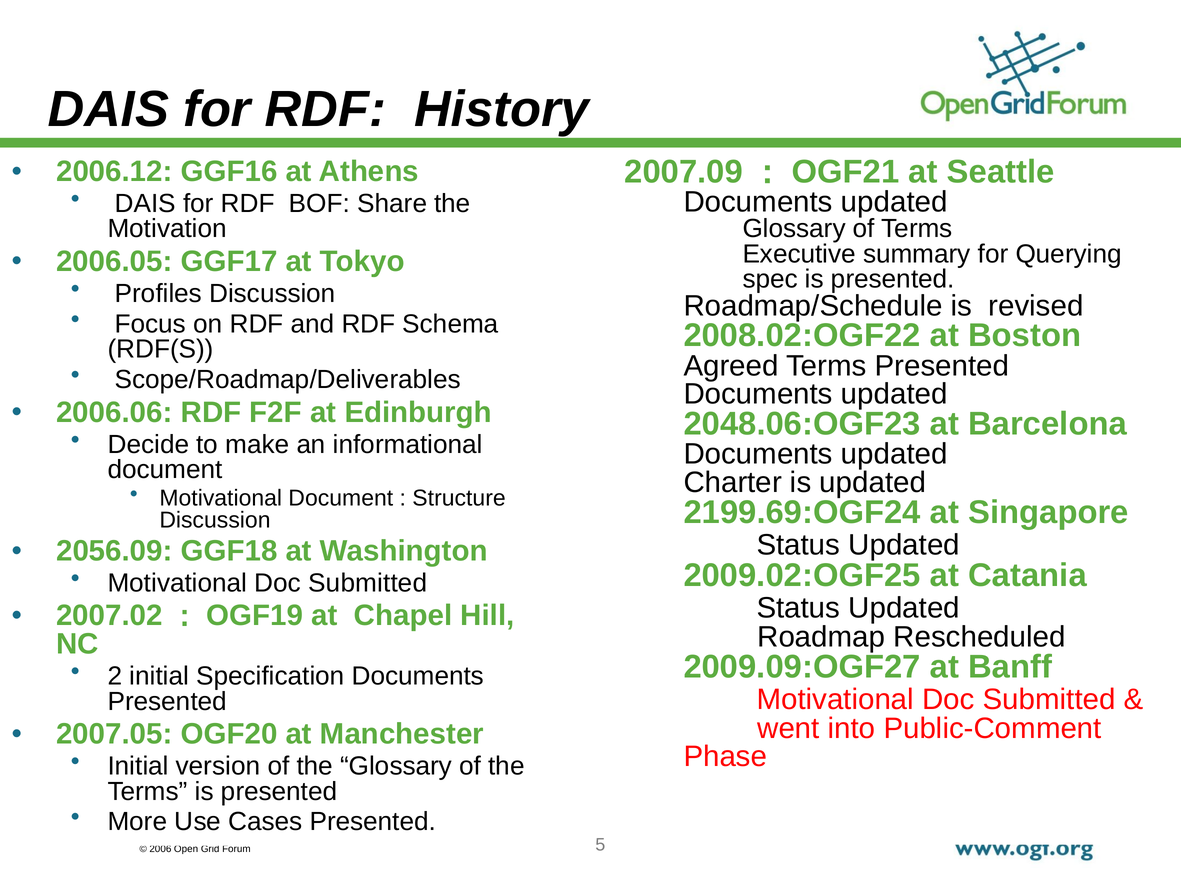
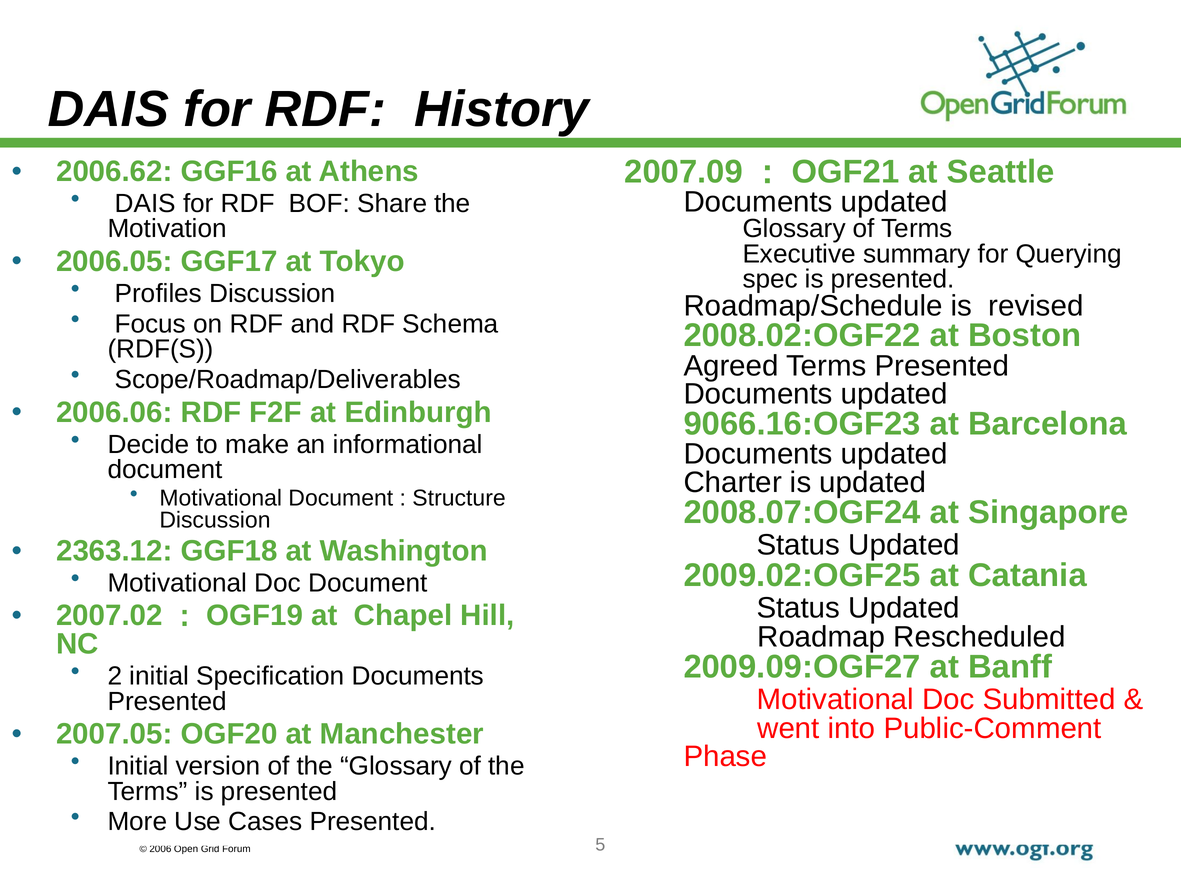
2006.12: 2006.12 -> 2006.62
2048.06:OGF23: 2048.06:OGF23 -> 9066.16:OGF23
2199.69:OGF24: 2199.69:OGF24 -> 2008.07:OGF24
2056.09: 2056.09 -> 2363.12
Submitted at (368, 583): Submitted -> Document
